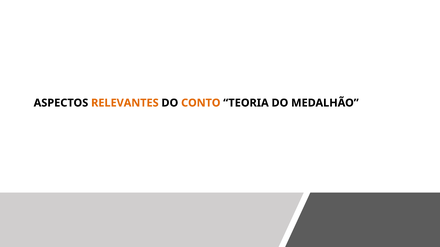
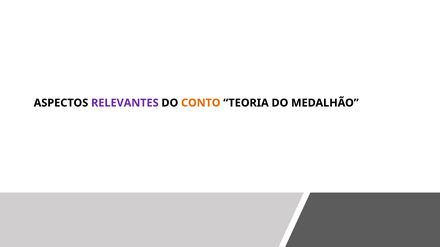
RELEVANTES colour: orange -> purple
